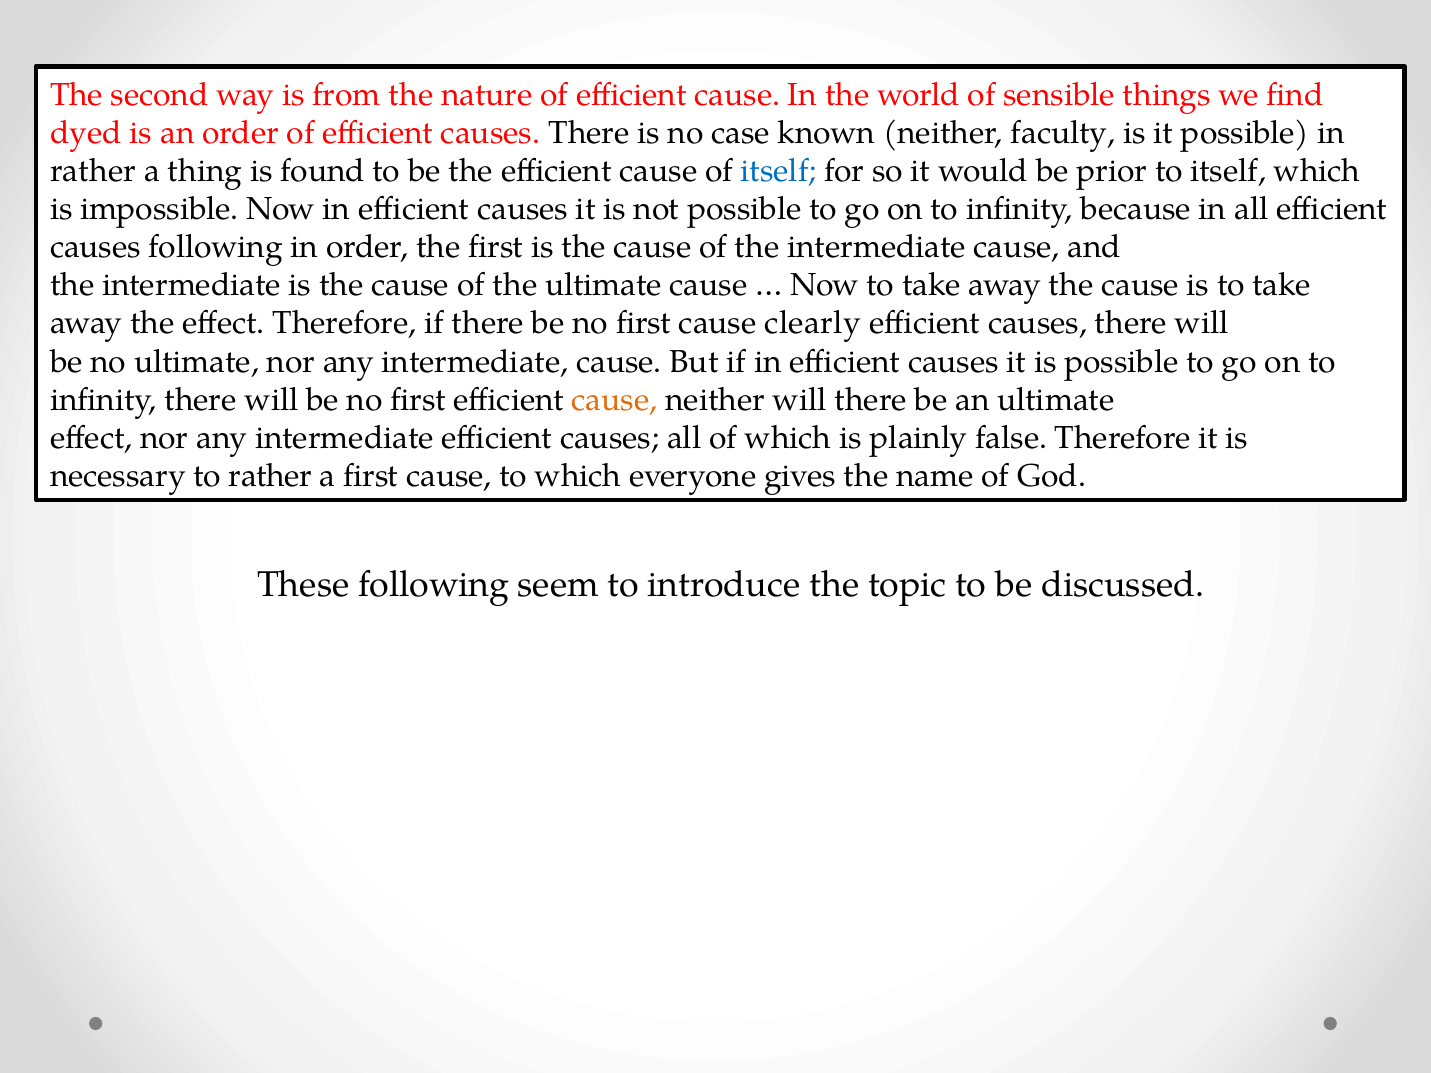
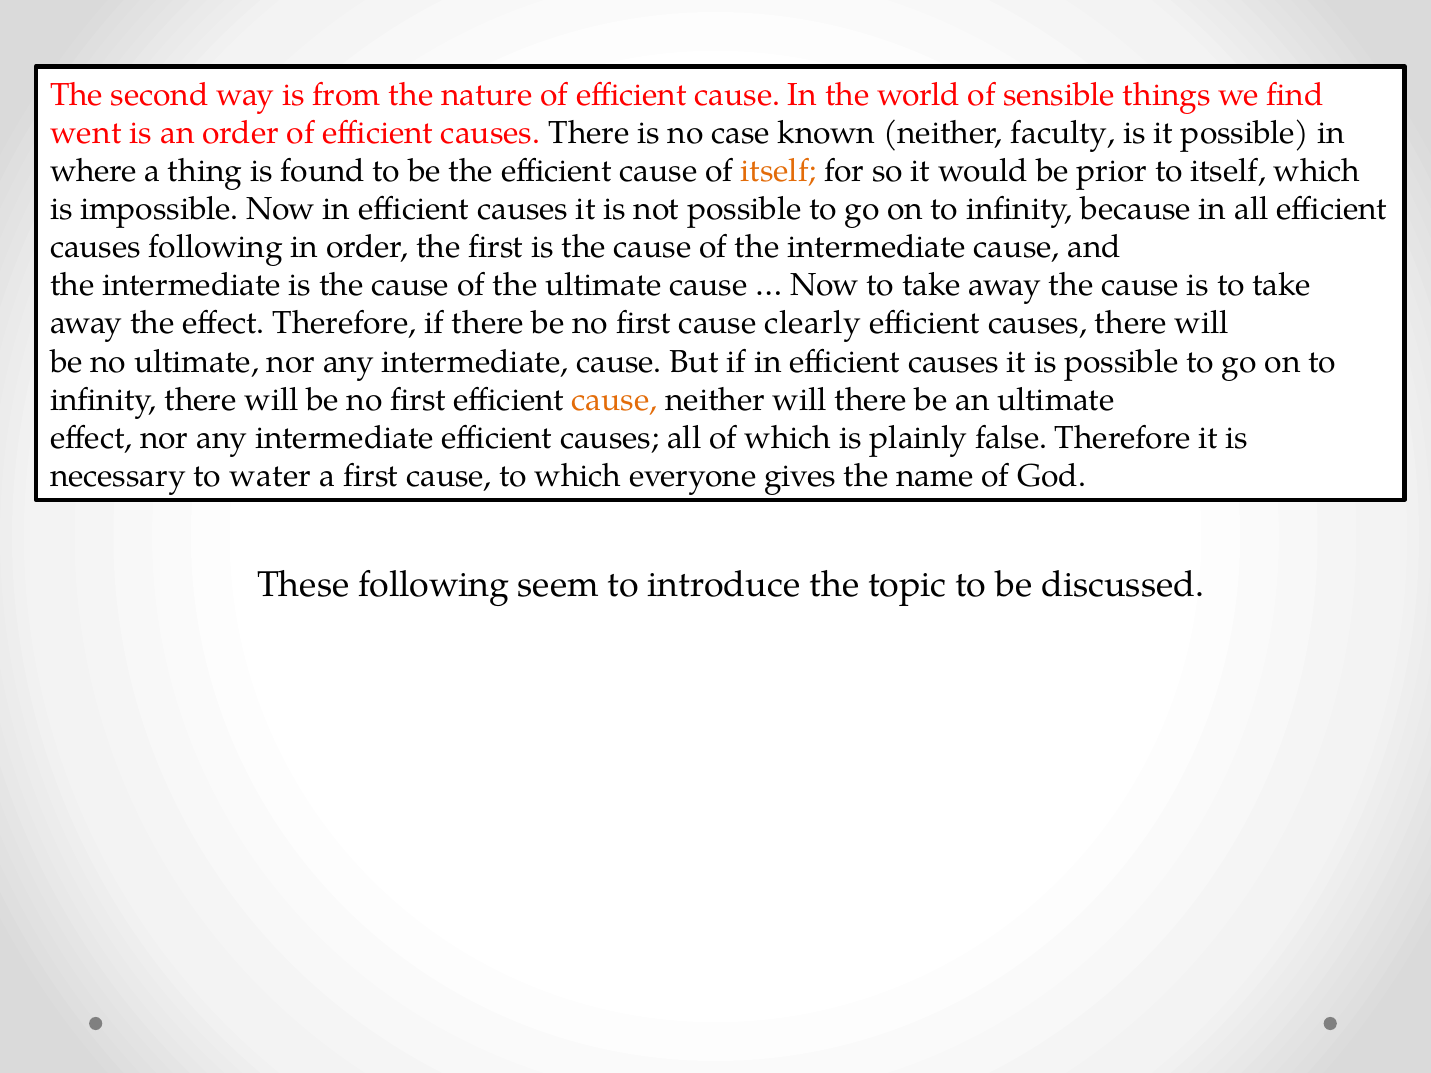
dyed: dyed -> went
rather at (93, 171): rather -> where
itself at (779, 171) colour: blue -> orange
to rather: rather -> water
